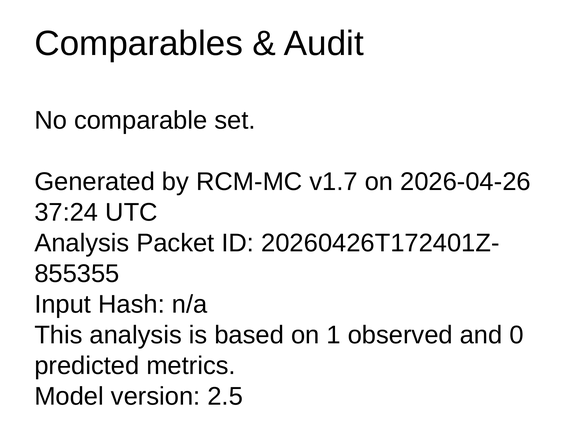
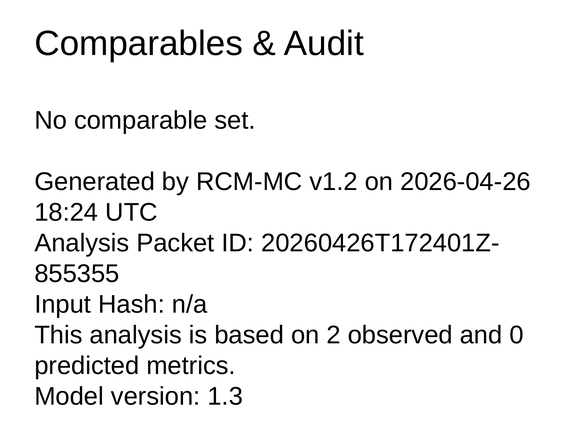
v1.7: v1.7 -> v1.2
37:24: 37:24 -> 18:24
1: 1 -> 2
2.5: 2.5 -> 1.3
